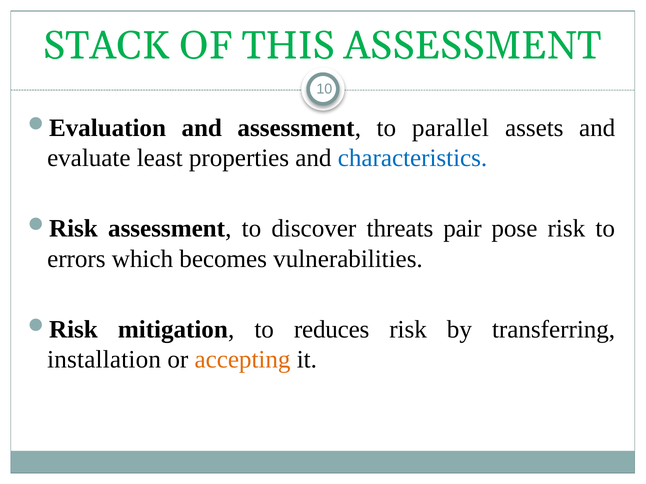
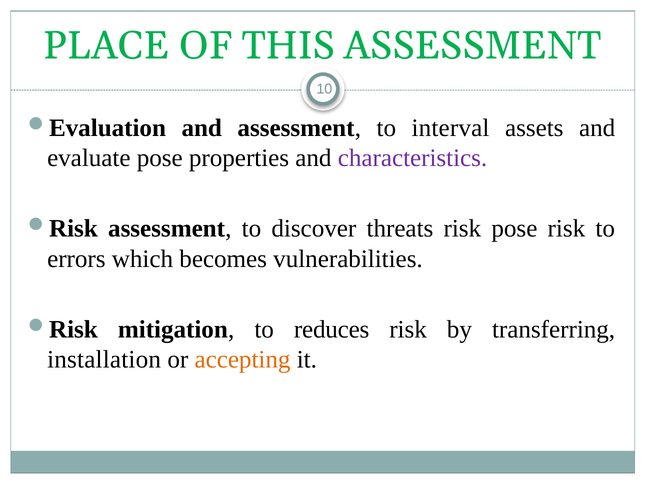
STACK: STACK -> PLACE
parallel: parallel -> interval
evaluate least: least -> pose
characteristics colour: blue -> purple
threats pair: pair -> risk
